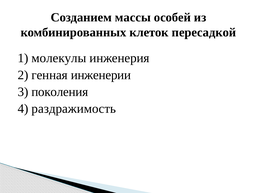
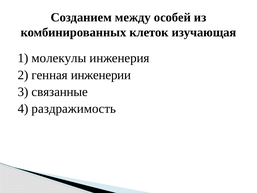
массы: массы -> между
пересадкой: пересадкой -> изучающая
поколения: поколения -> связанные
